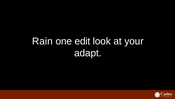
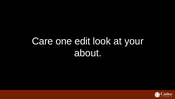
Rain: Rain -> Care
adapt: adapt -> about
